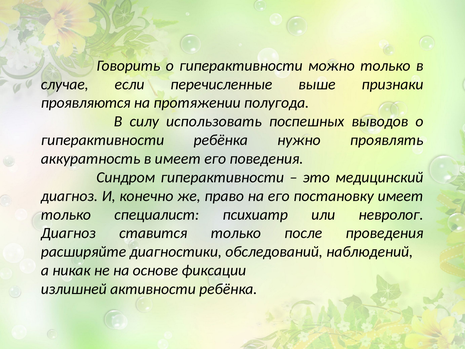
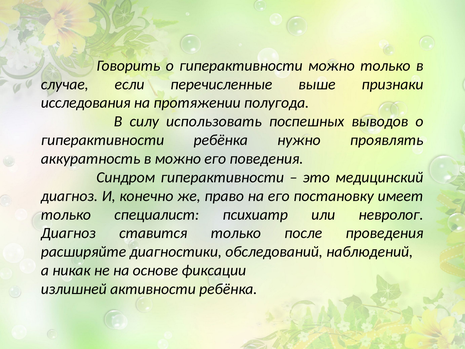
проявляются: проявляются -> исследования
в имеет: имеет -> можно
